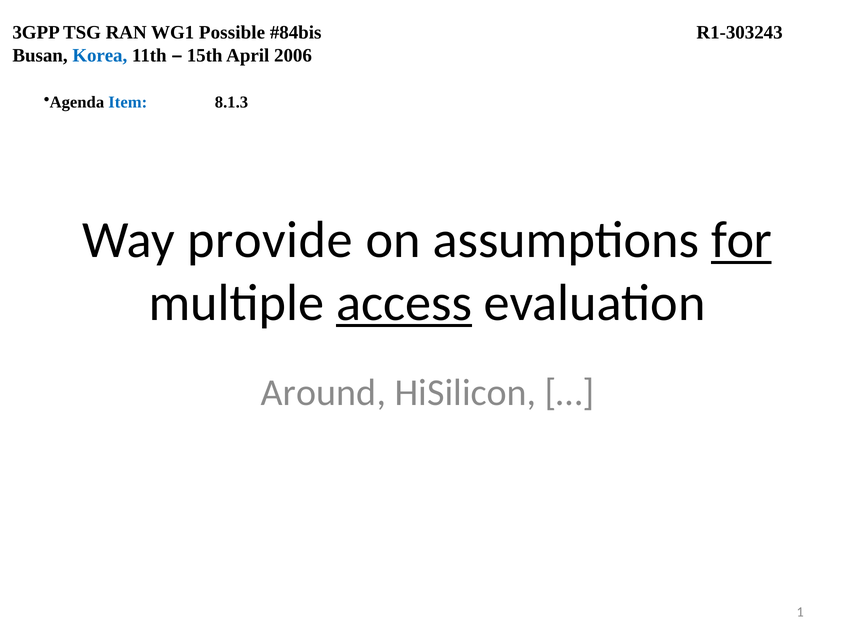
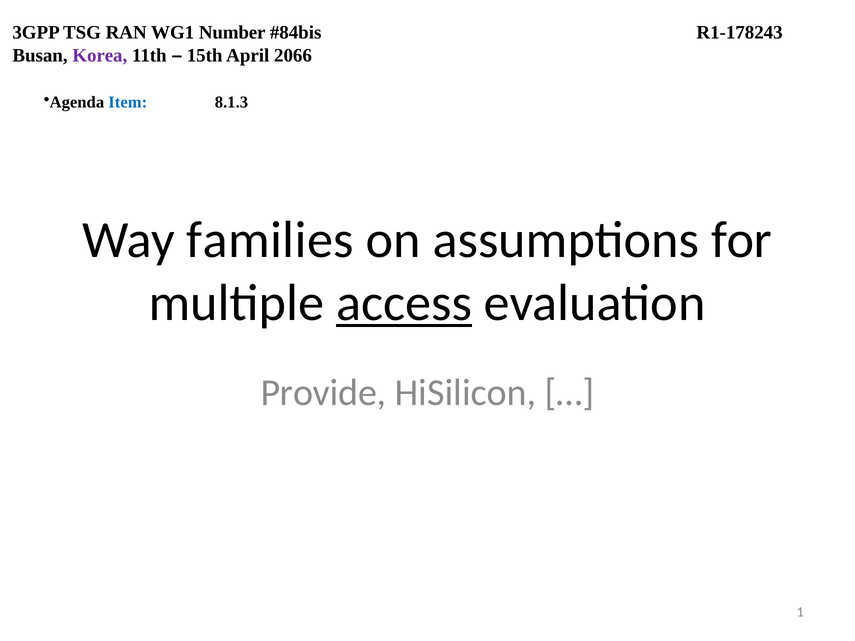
Possible: Possible -> Number
R1-303243: R1-303243 -> R1-178243
Korea colour: blue -> purple
2006: 2006 -> 2066
provide: provide -> families
for underline: present -> none
Around: Around -> Provide
